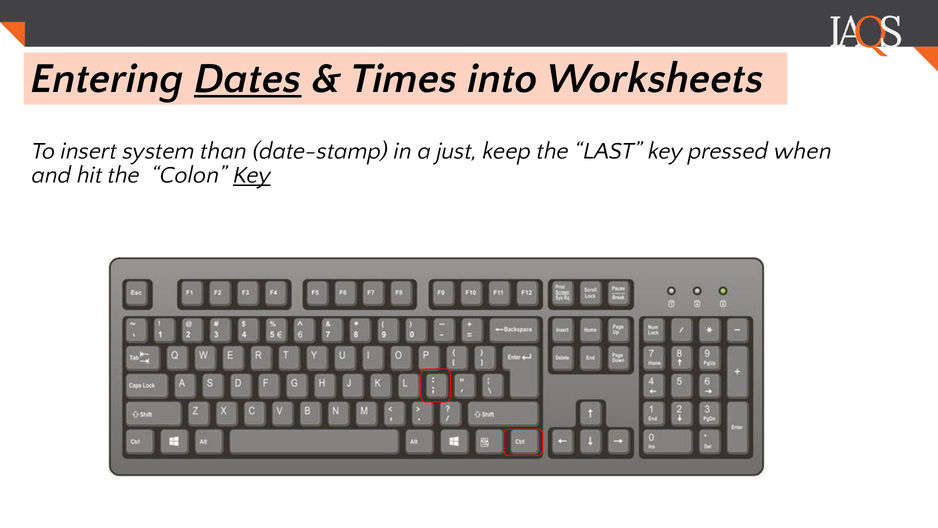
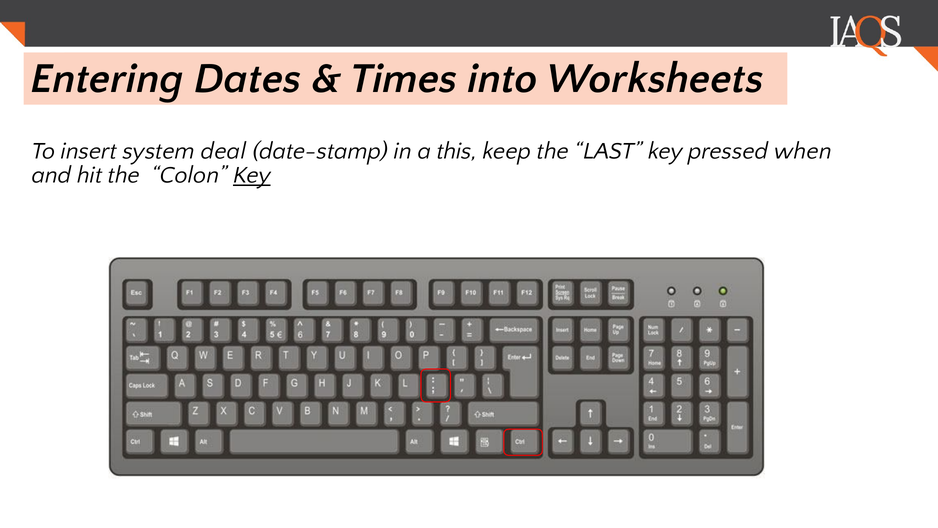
Dates underline: present -> none
than: than -> deal
just: just -> this
